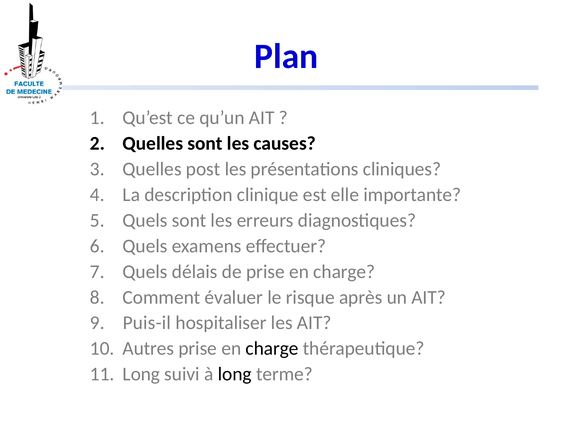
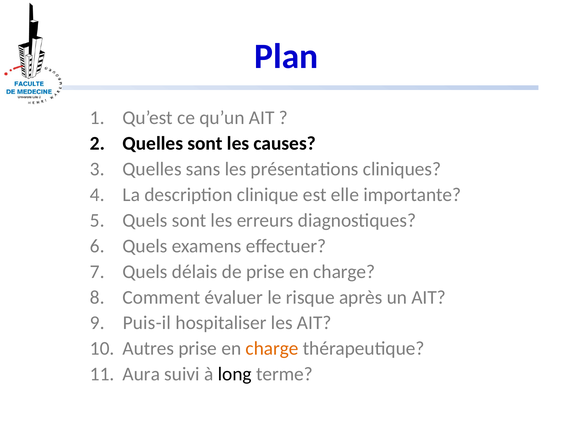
post: post -> sans
charge at (272, 348) colour: black -> orange
Long at (141, 374): Long -> Aura
